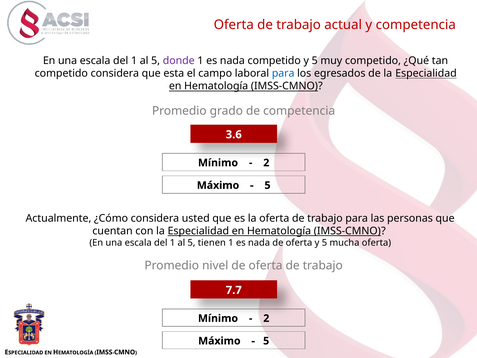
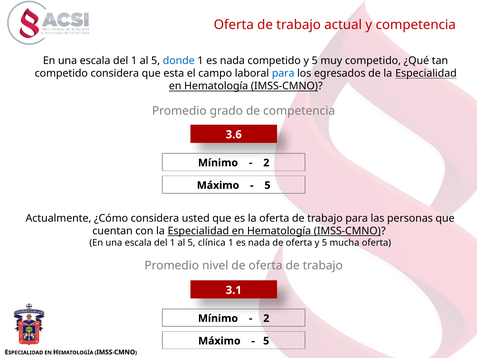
donde colour: purple -> blue
tienen: tienen -> clínica
7.7: 7.7 -> 3.1
